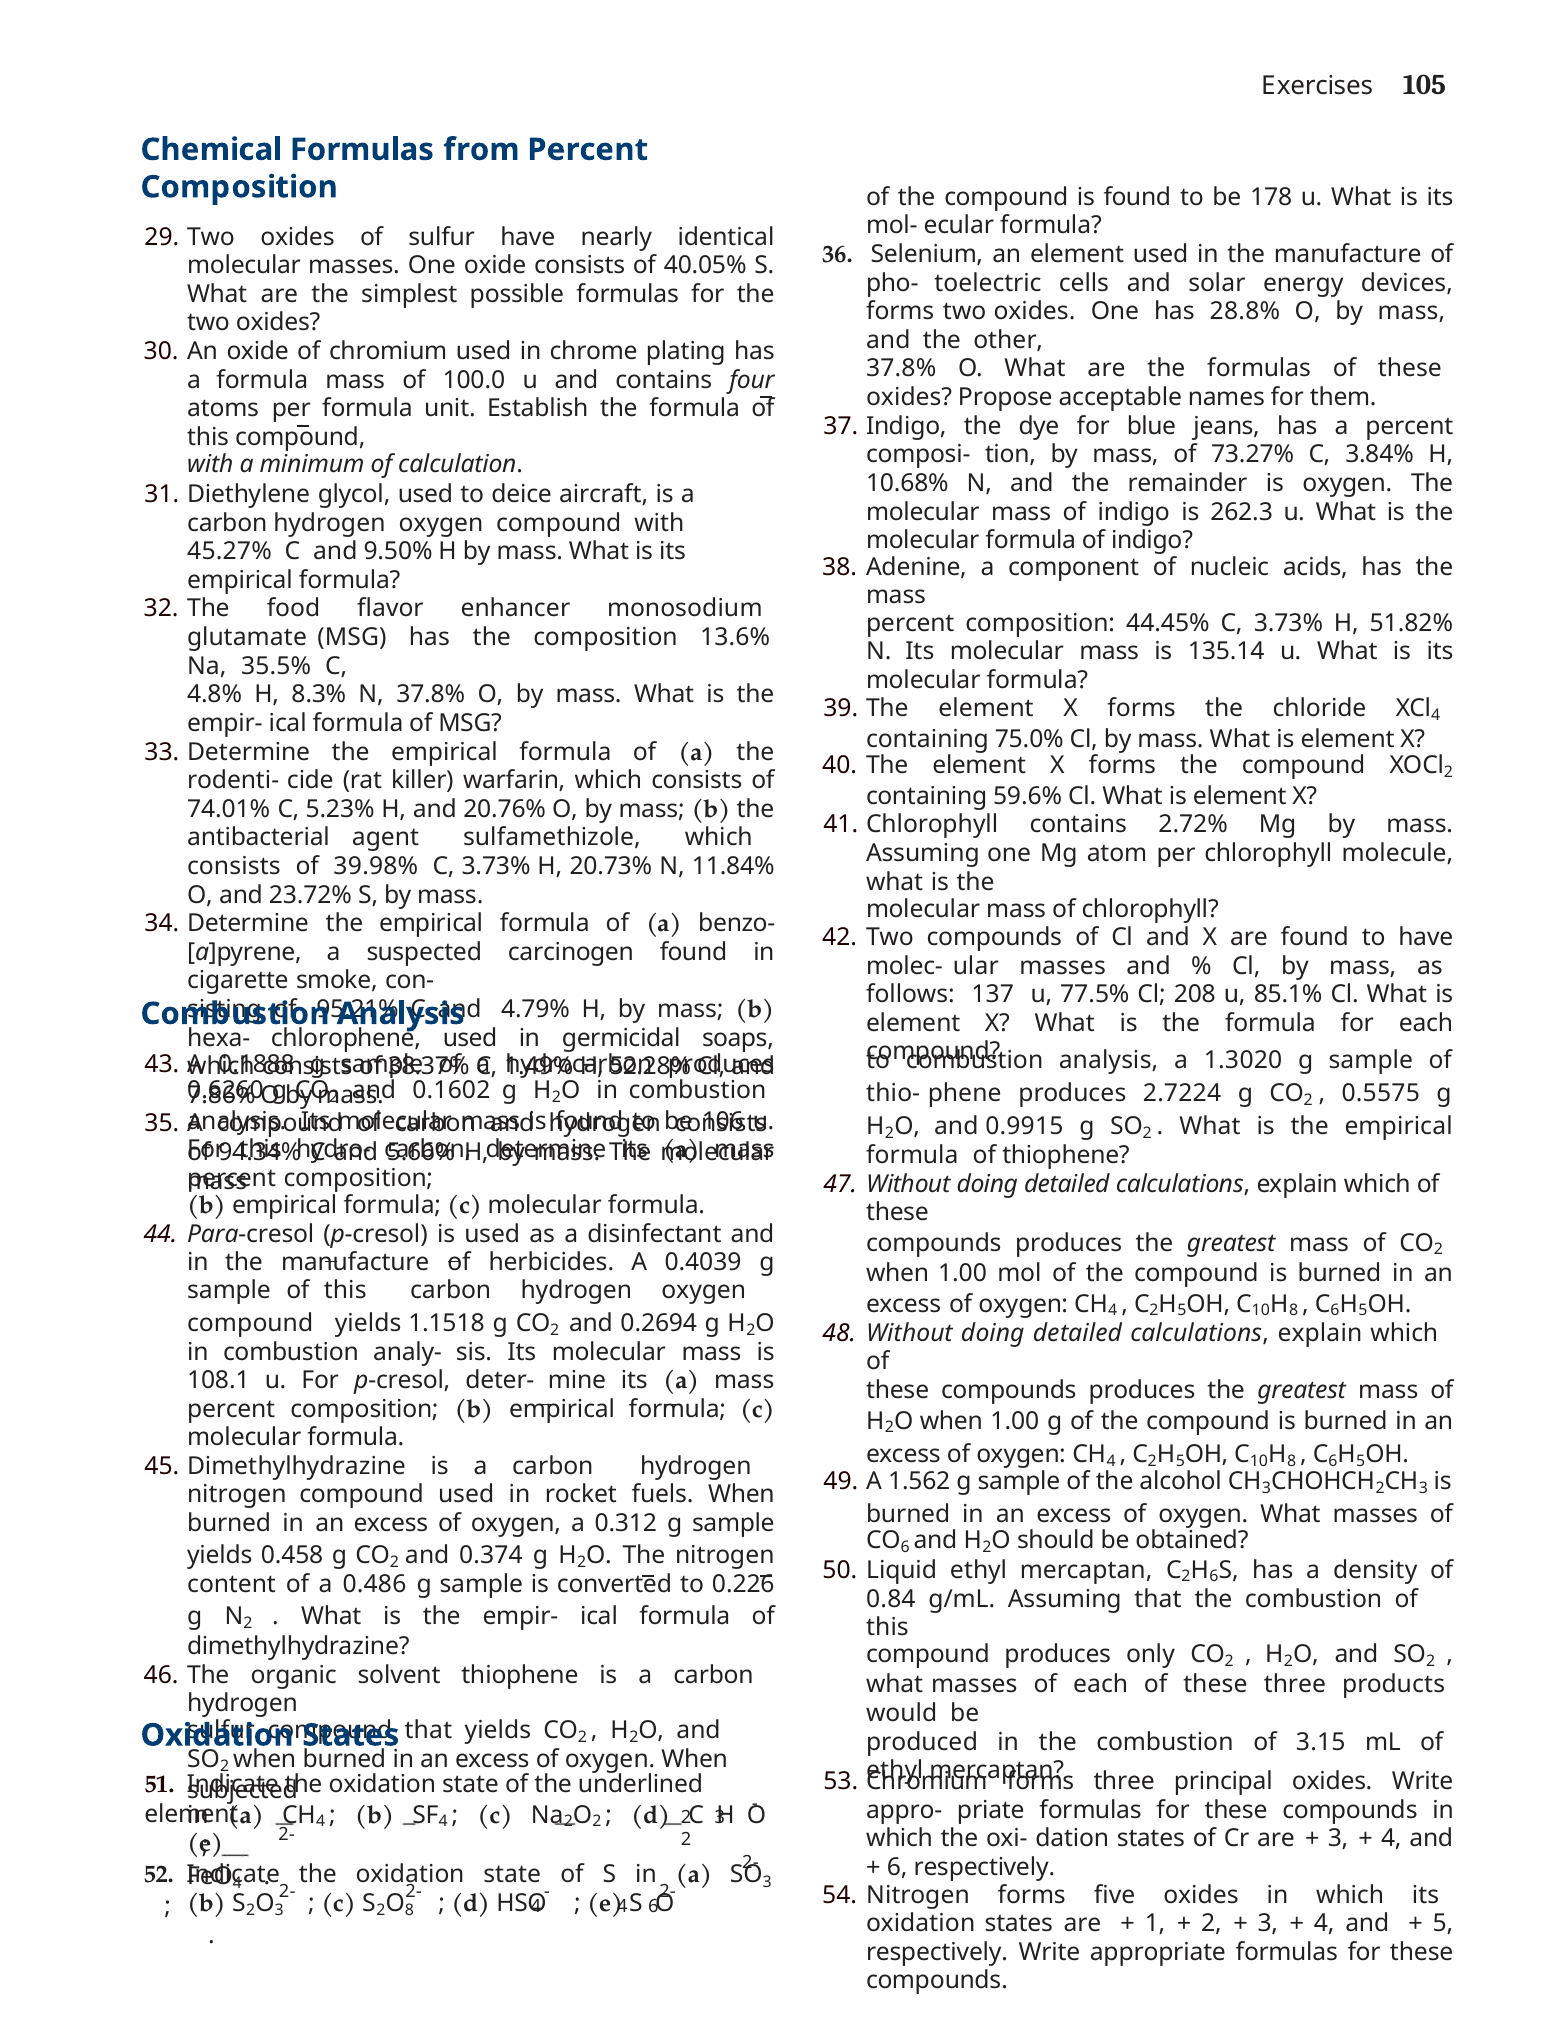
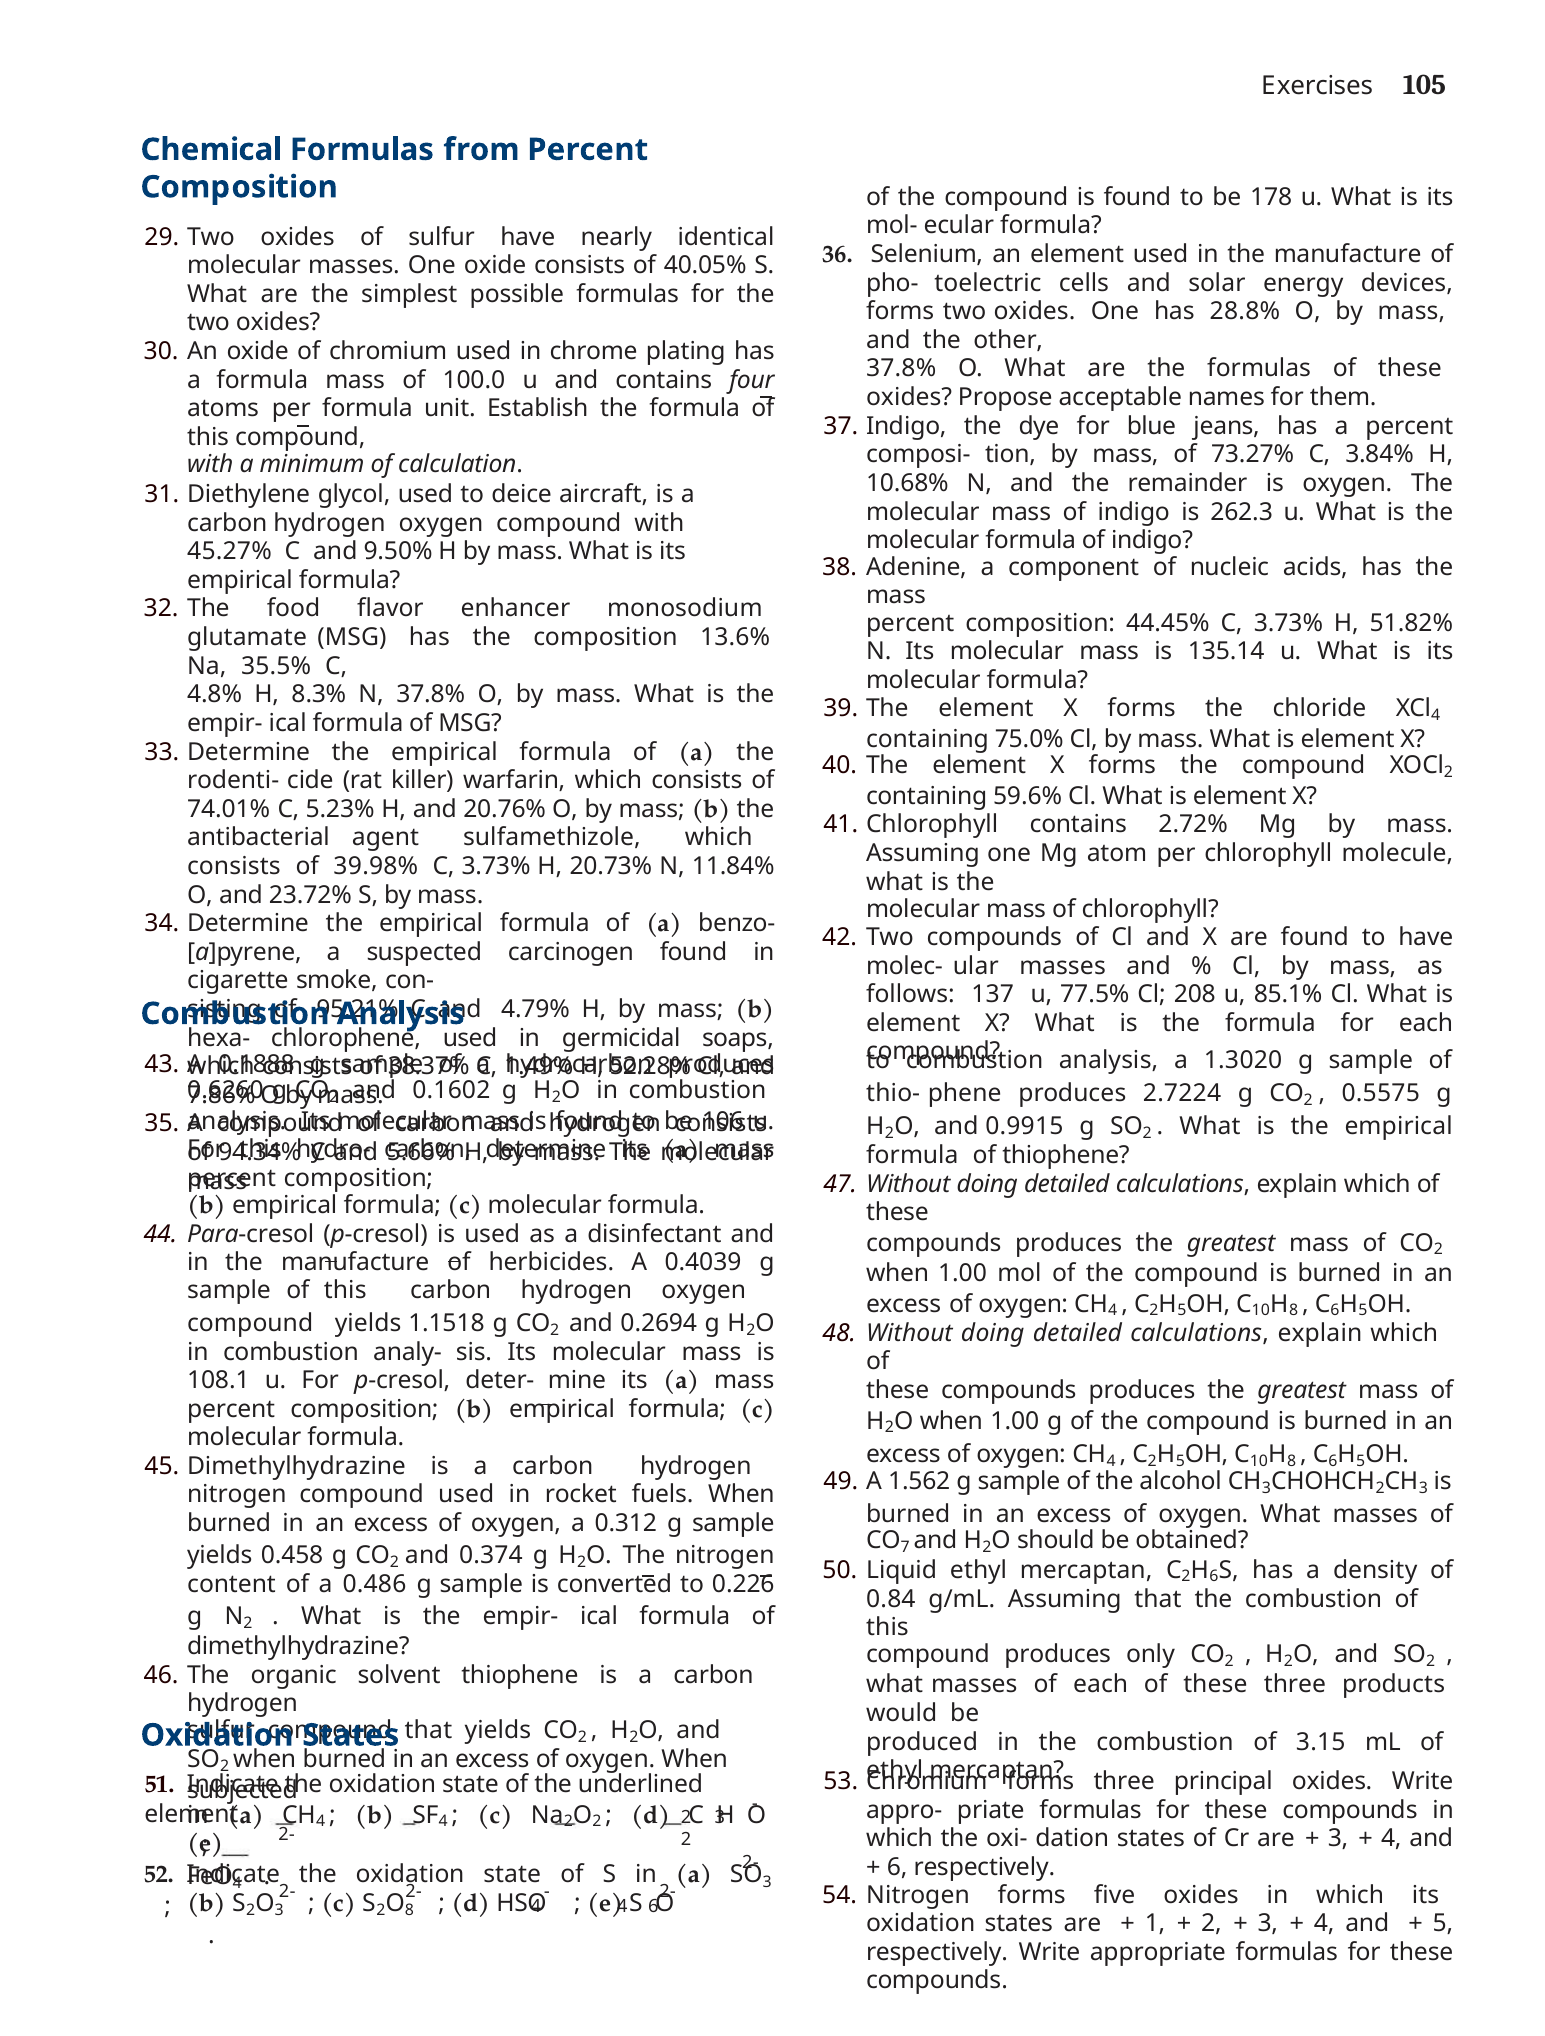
6 at (905, 1548): 6 -> 7
